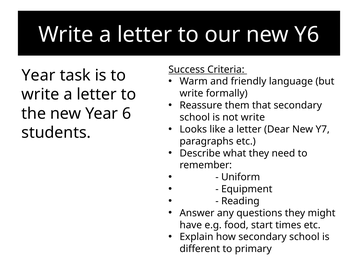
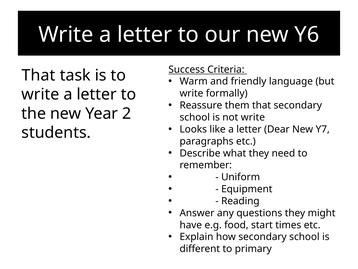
Year at (39, 75): Year -> That
6: 6 -> 2
